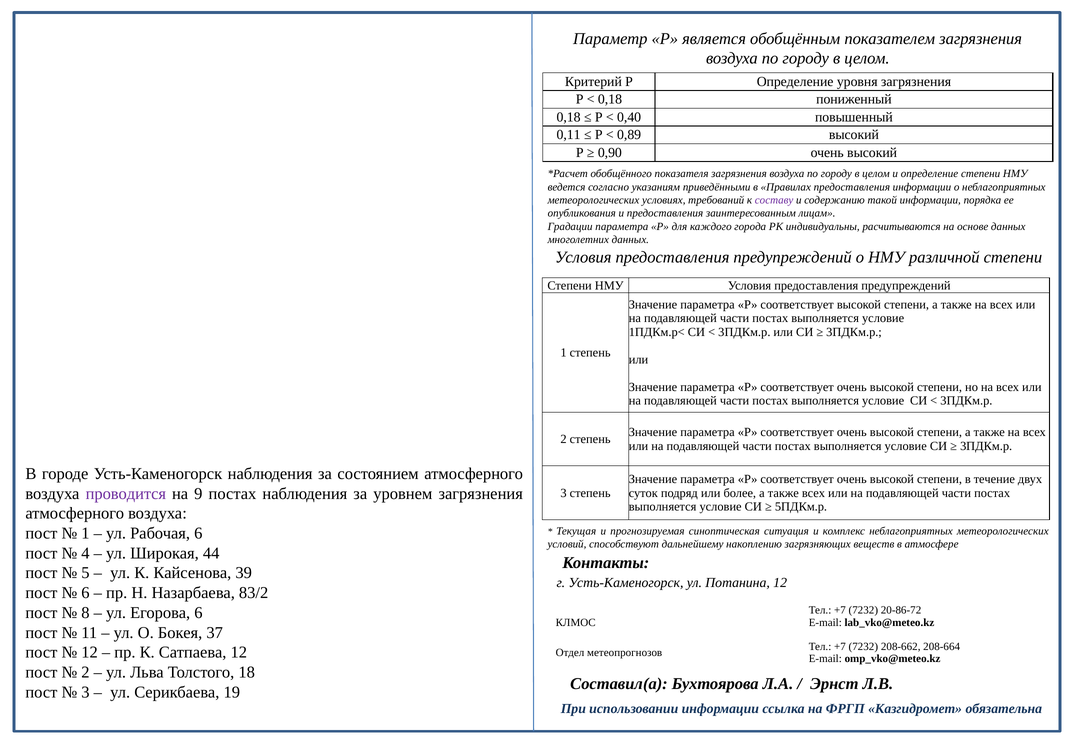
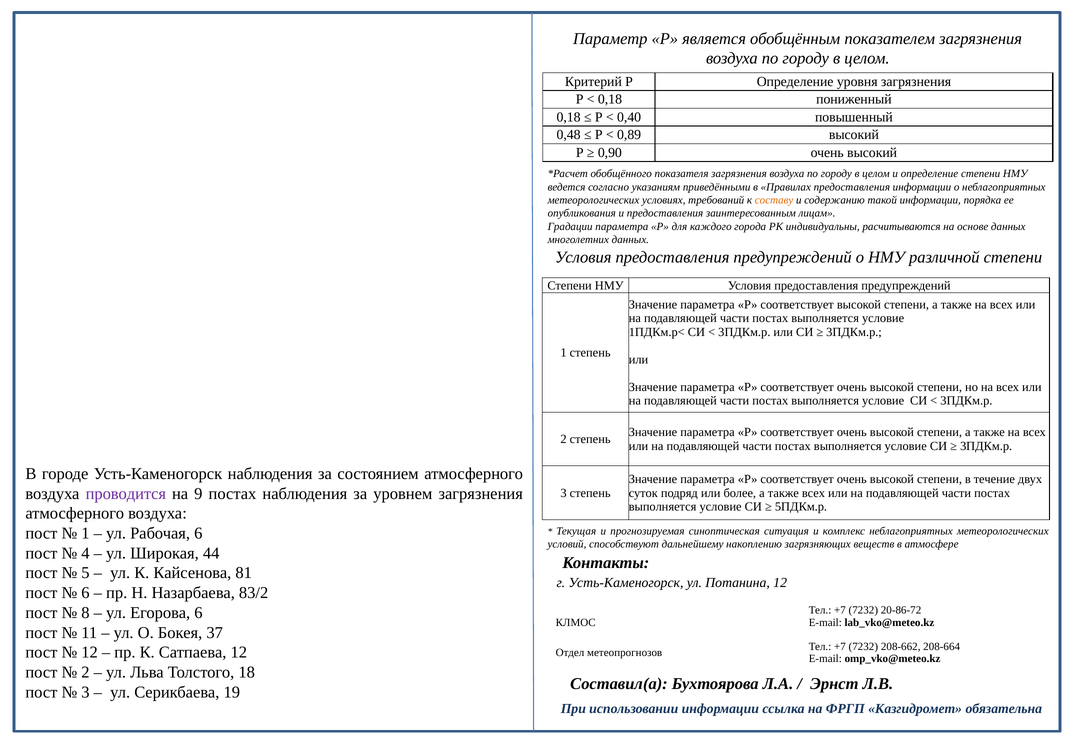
0,11: 0,11 -> 0,48
составу colour: purple -> orange
39: 39 -> 81
